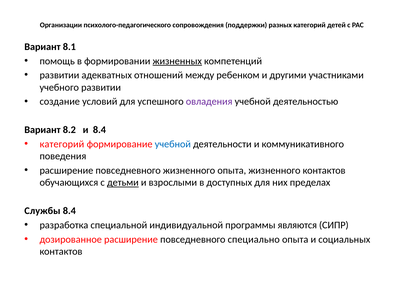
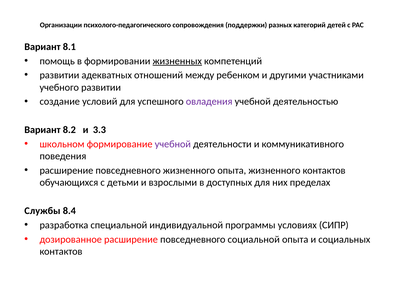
и 8.4: 8.4 -> 3.3
категорий at (62, 144): категорий -> школьном
учебной at (173, 144) colour: blue -> purple
детьми underline: present -> none
являются: являются -> условиях
специально: специально -> социальной
